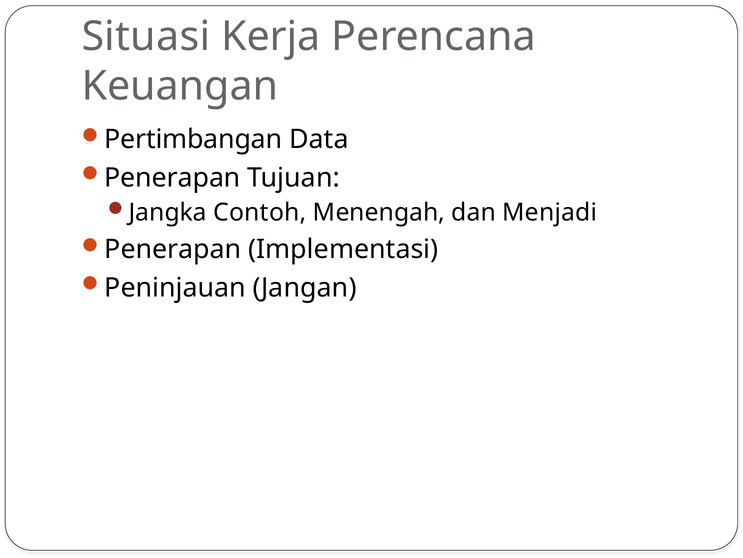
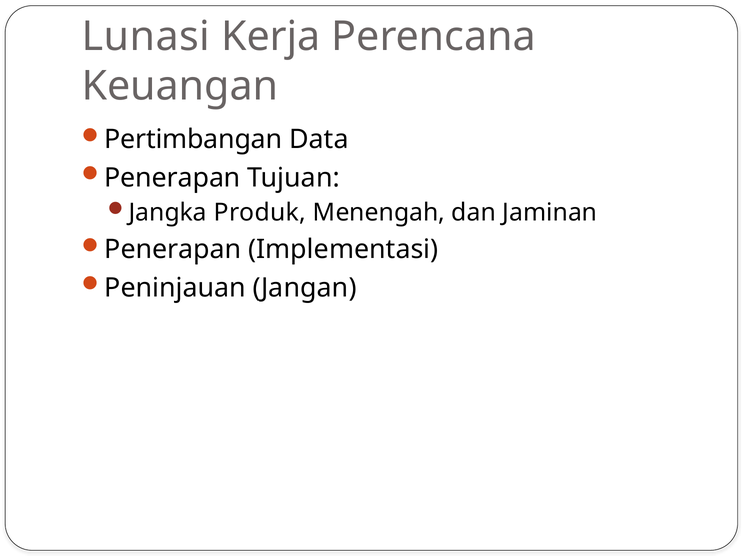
Situasi: Situasi -> Lunasi
Contoh: Contoh -> Produk
Menjadi: Menjadi -> Jaminan
